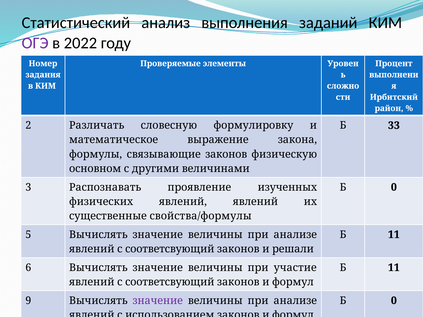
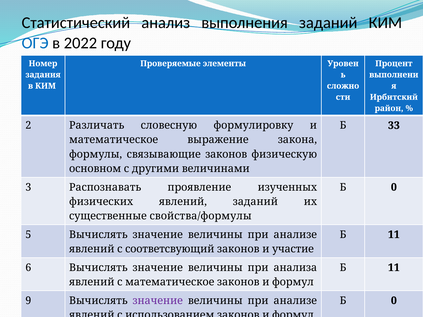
ОГЭ colour: purple -> blue
явлений явлений: явлений -> заданий
решали: решали -> участие
участие: участие -> анализа
соответсвующий at (170, 282): соответсвующий -> математическое
